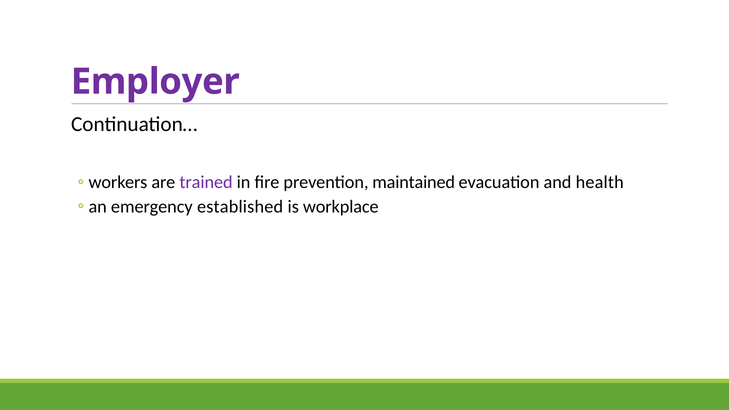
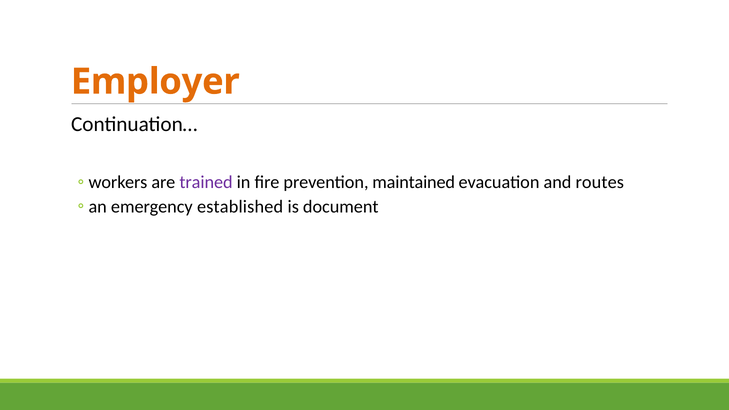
Employer colour: purple -> orange
health: health -> routes
workplace: workplace -> document
